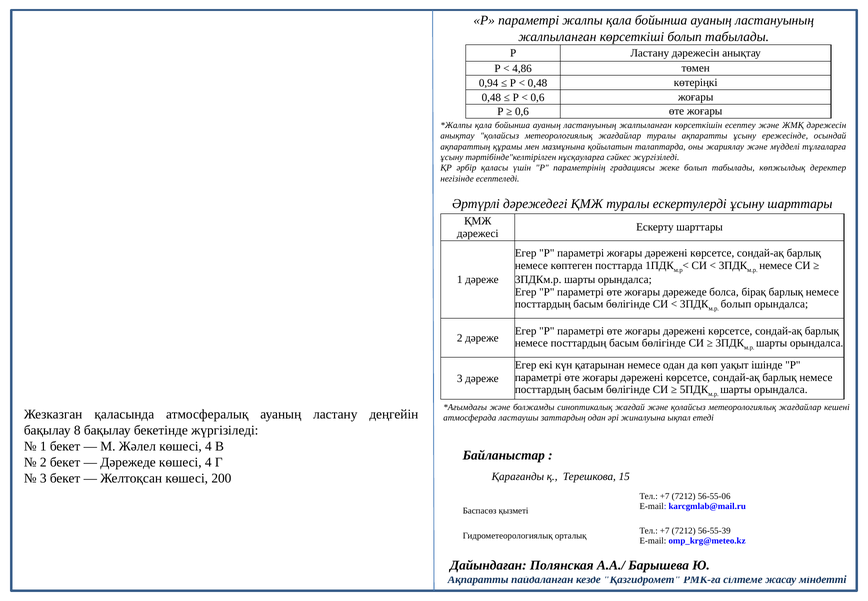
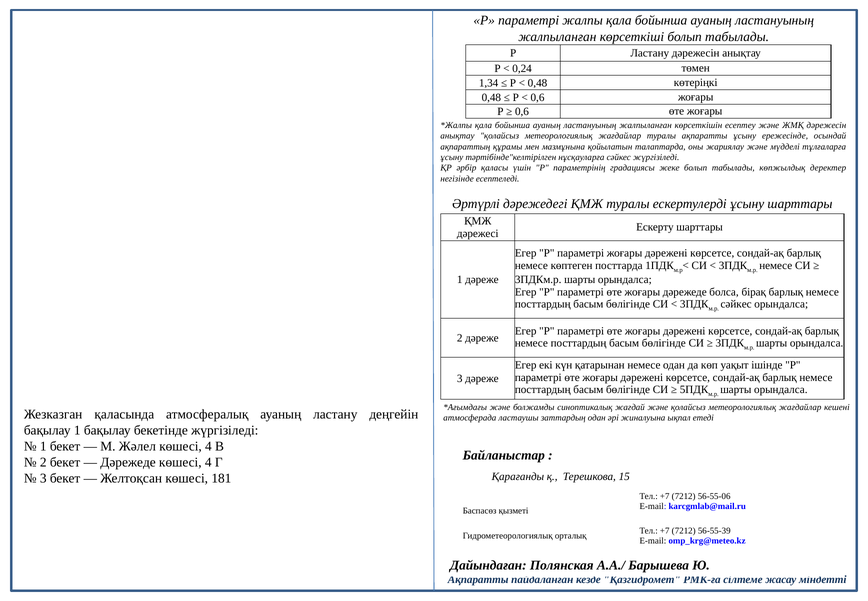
4,86: 4,86 -> 0,24
0,94: 0,94 -> 1,34
болып at (736, 304): болып -> сәйкес
бақылау 8: 8 -> 1
200: 200 -> 181
